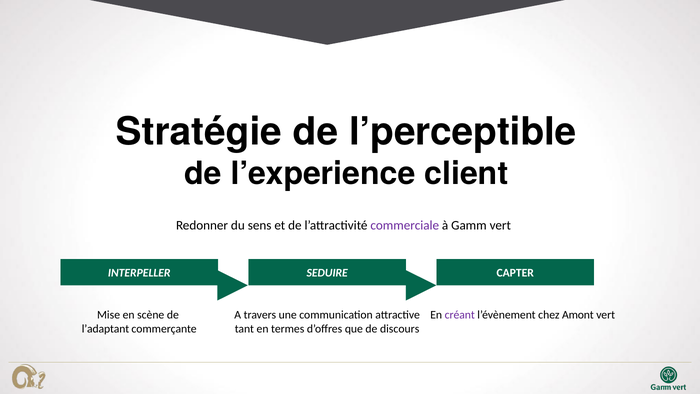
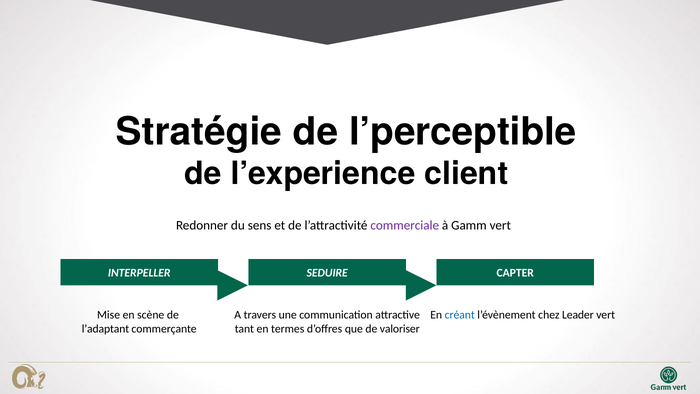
créant colour: purple -> blue
Amont: Amont -> Leader
discours: discours -> valoriser
